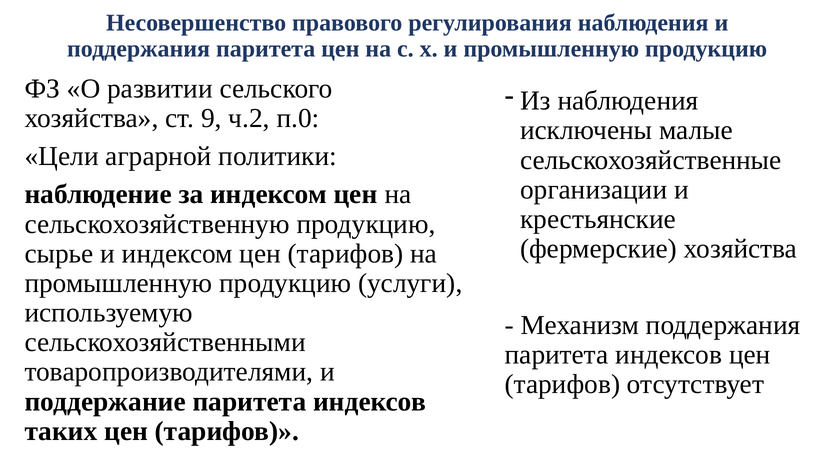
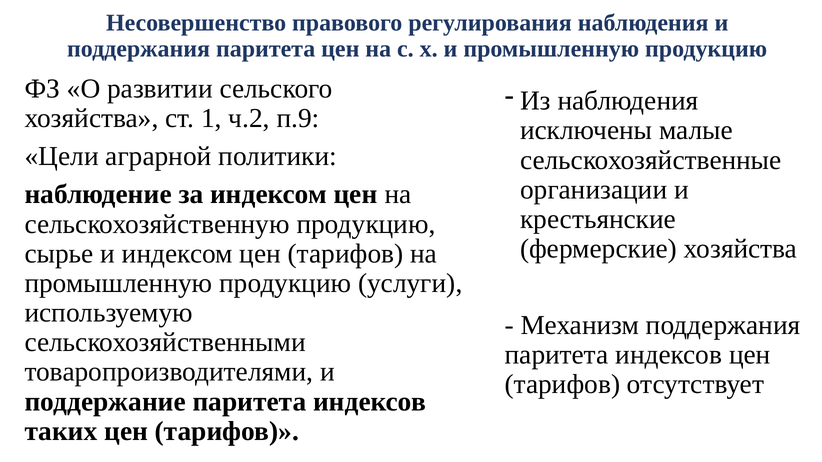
9: 9 -> 1
п.0: п.0 -> п.9
